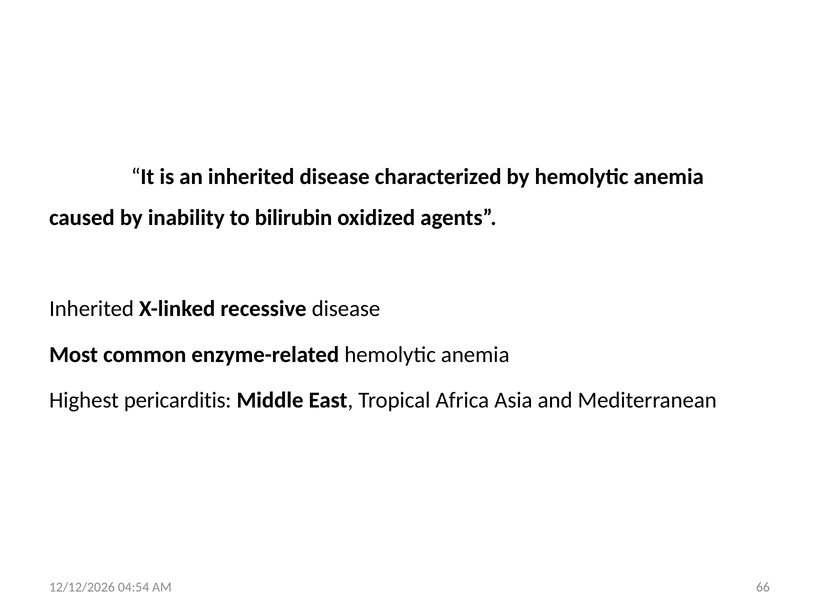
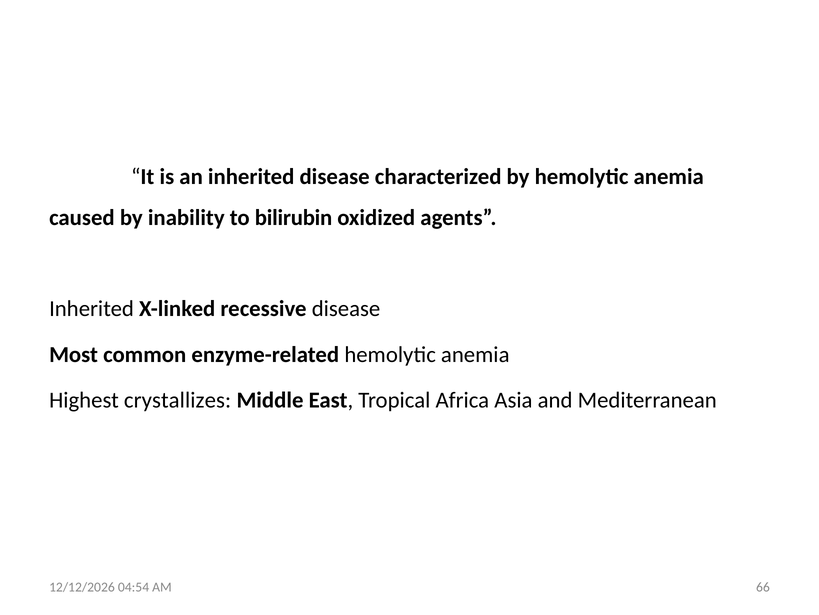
pericarditis: pericarditis -> crystallizes
